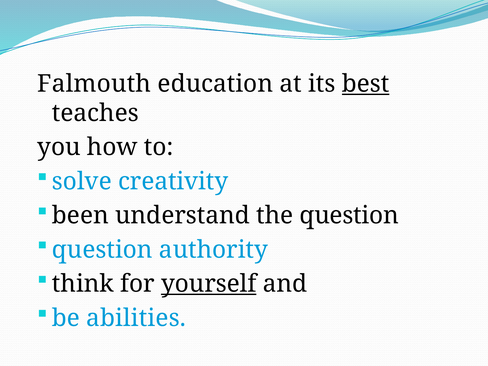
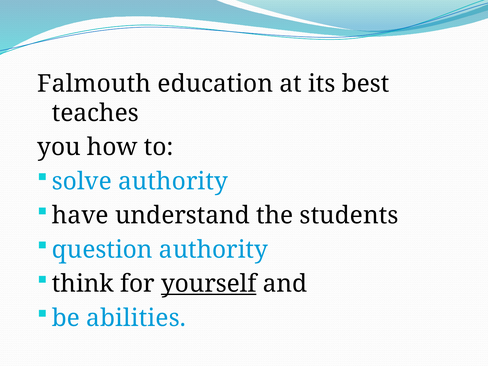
best underline: present -> none
solve creativity: creativity -> authority
been: been -> have
the question: question -> students
